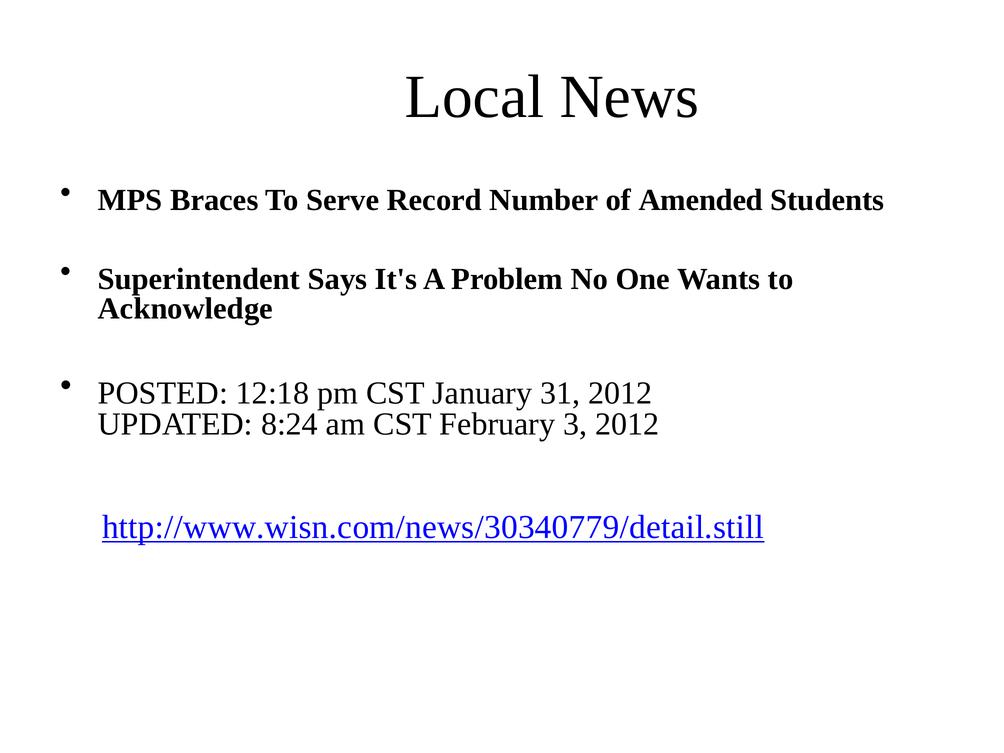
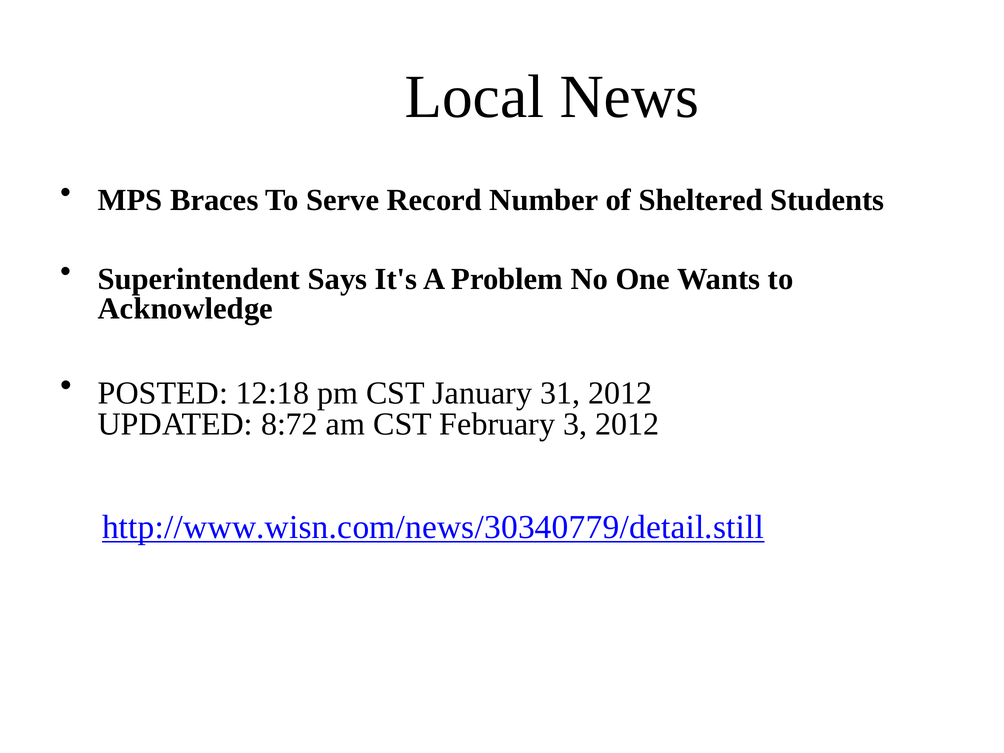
Amended: Amended -> Sheltered
8:24: 8:24 -> 8:72
